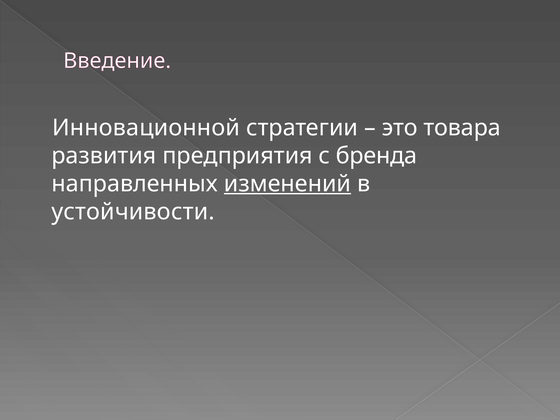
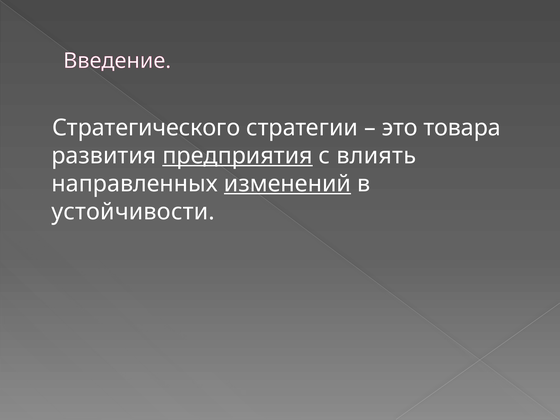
Инновационной: Инновационной -> Стратегического
предприятия underline: none -> present
бренда: бренда -> влиять
